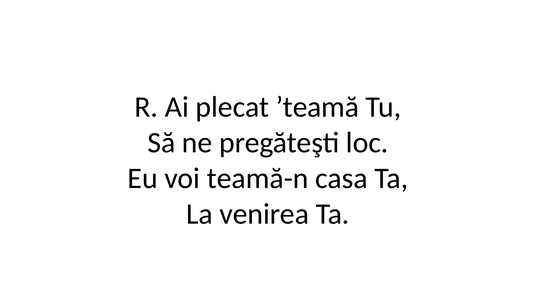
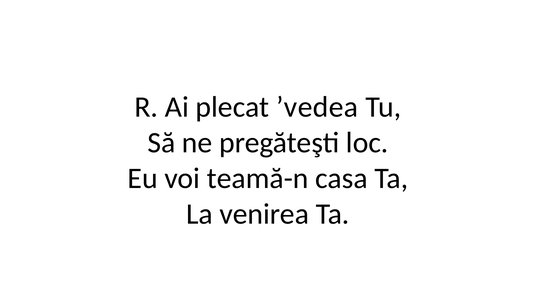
’teamă: ’teamă -> ’vedea
